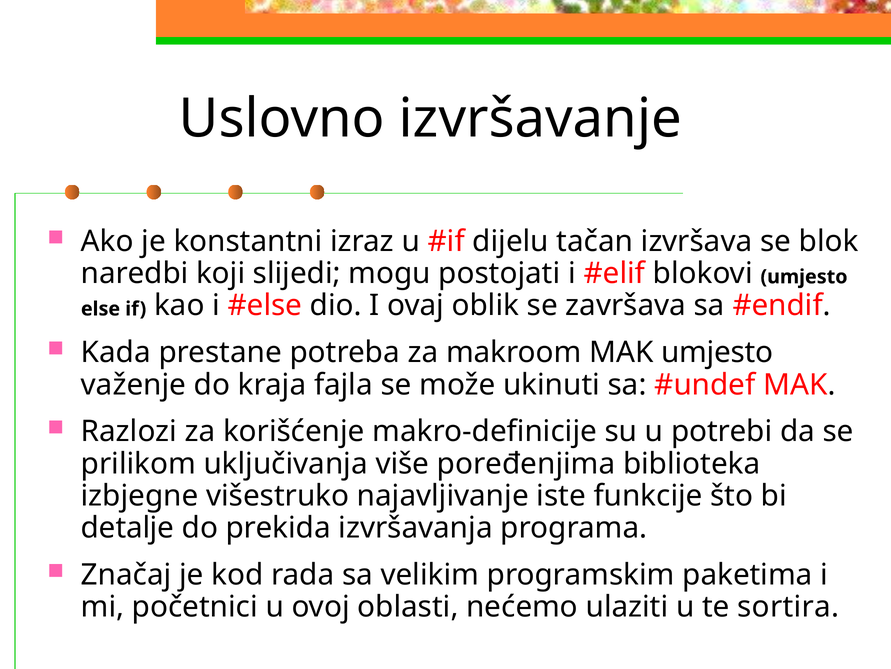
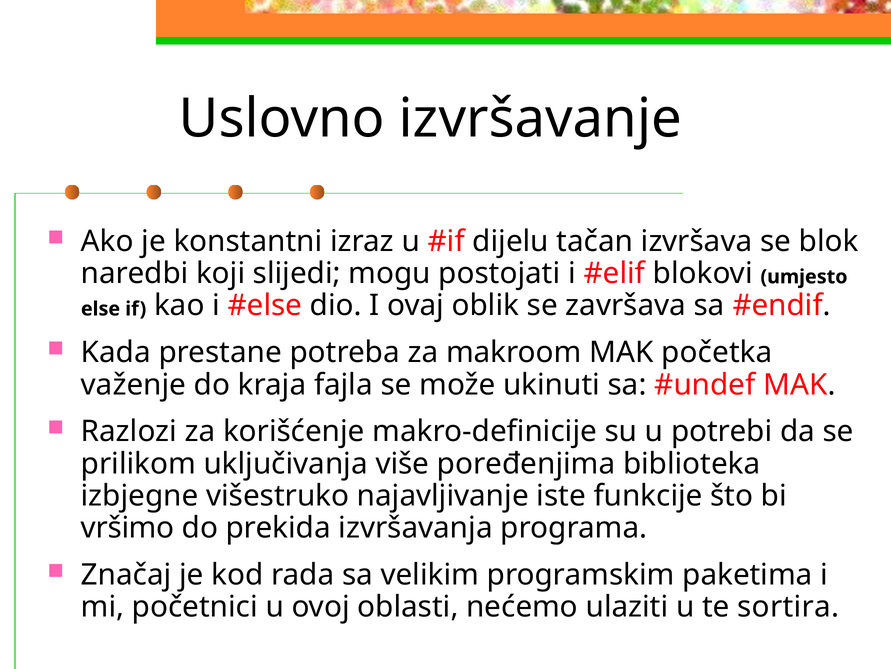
MAK umjesto: umjesto -> početka
detalje: detalje -> vršimo
